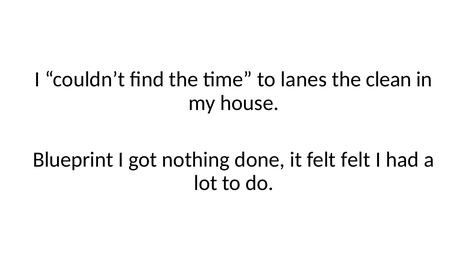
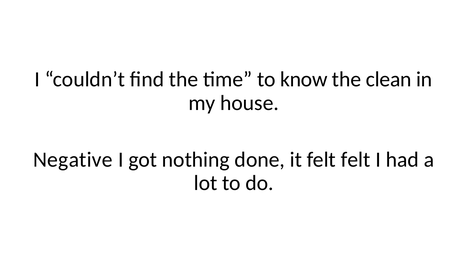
lanes: lanes -> know
Blueprint: Blueprint -> Negative
